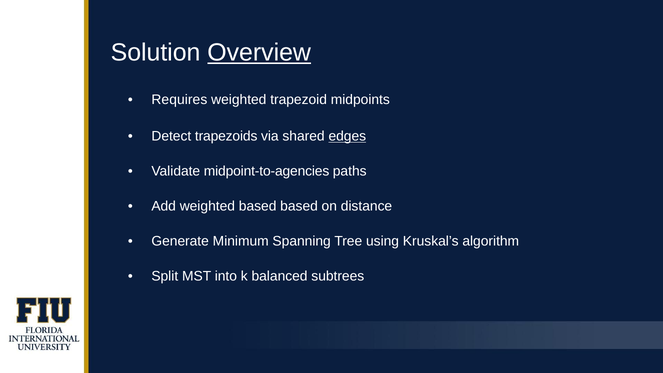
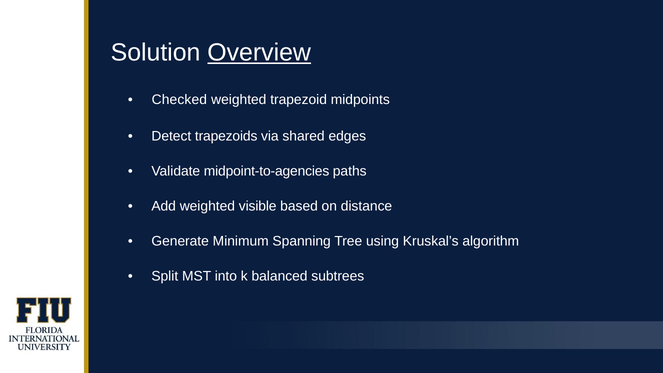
Requires: Requires -> Checked
edges underline: present -> none
weighted based: based -> visible
